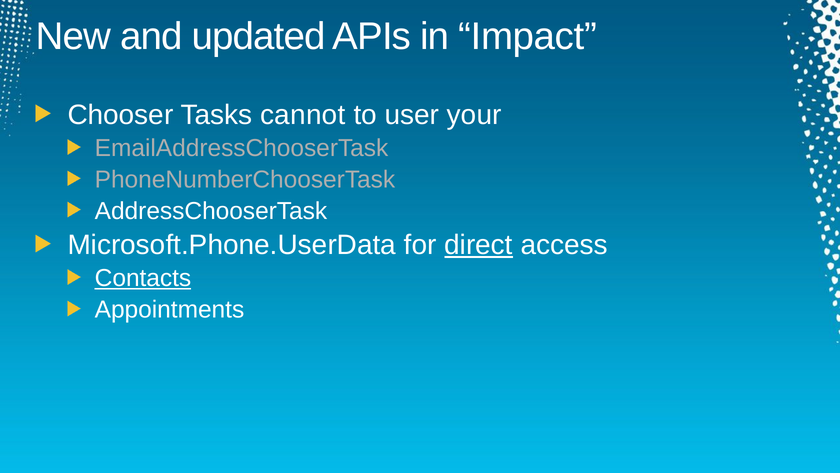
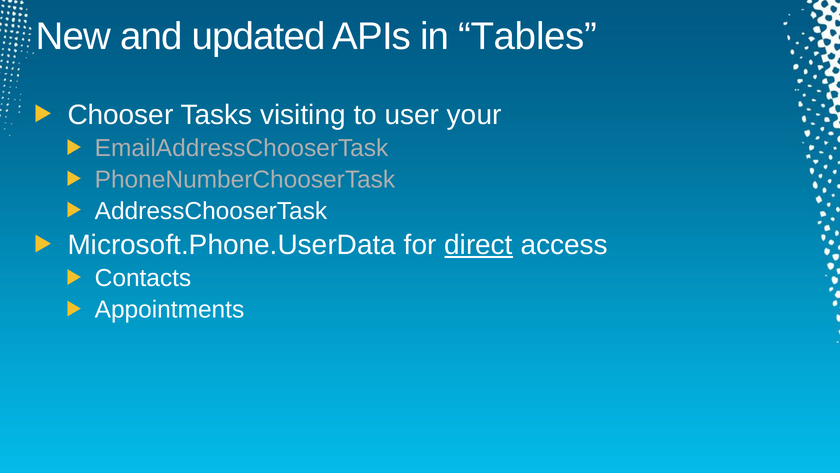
Impact: Impact -> Tables
cannot: cannot -> visiting
Contacts underline: present -> none
